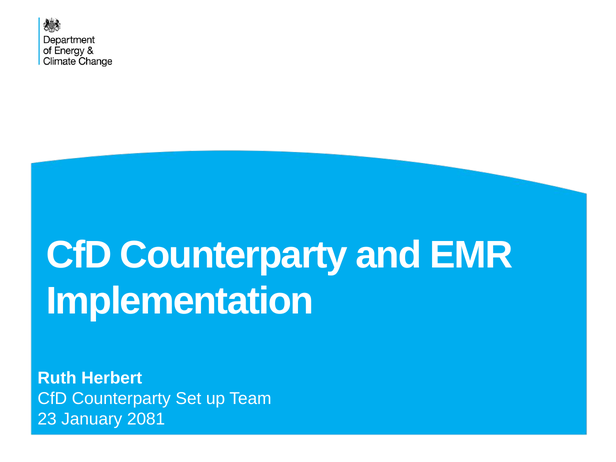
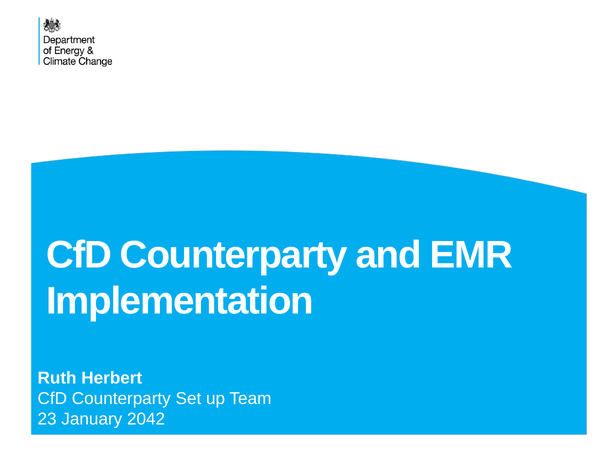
2081: 2081 -> 2042
